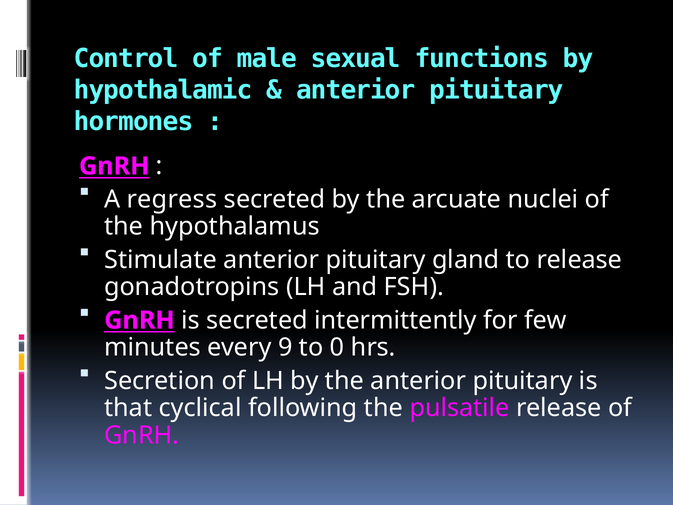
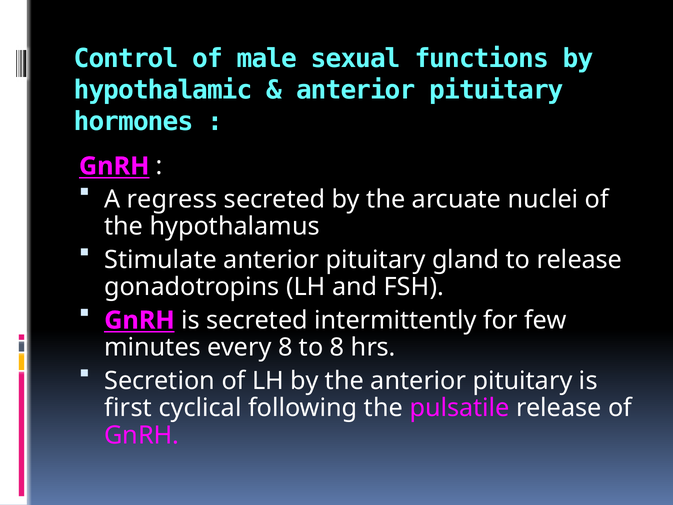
every 9: 9 -> 8
to 0: 0 -> 8
that: that -> first
